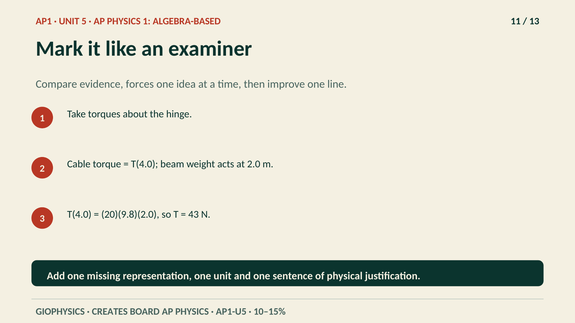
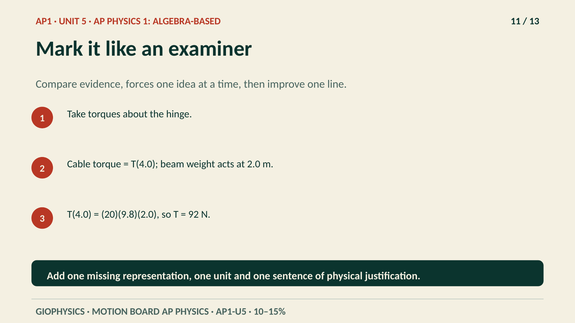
43: 43 -> 92
CREATES: CREATES -> MOTION
